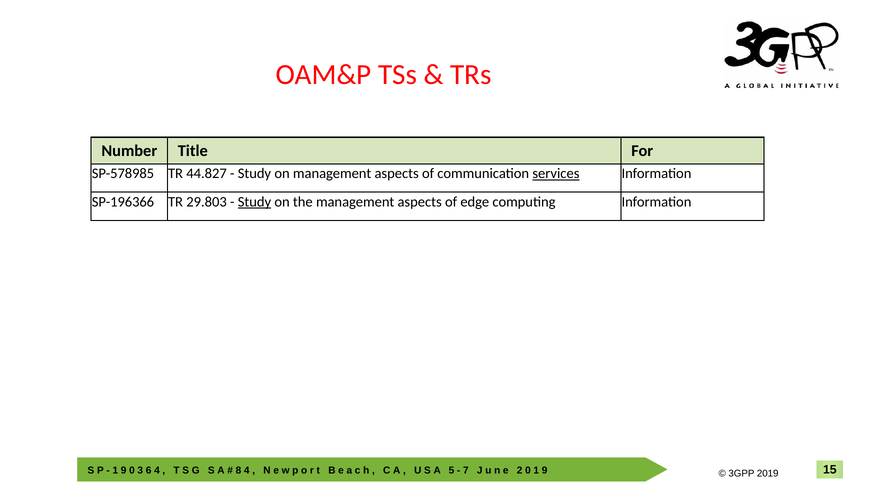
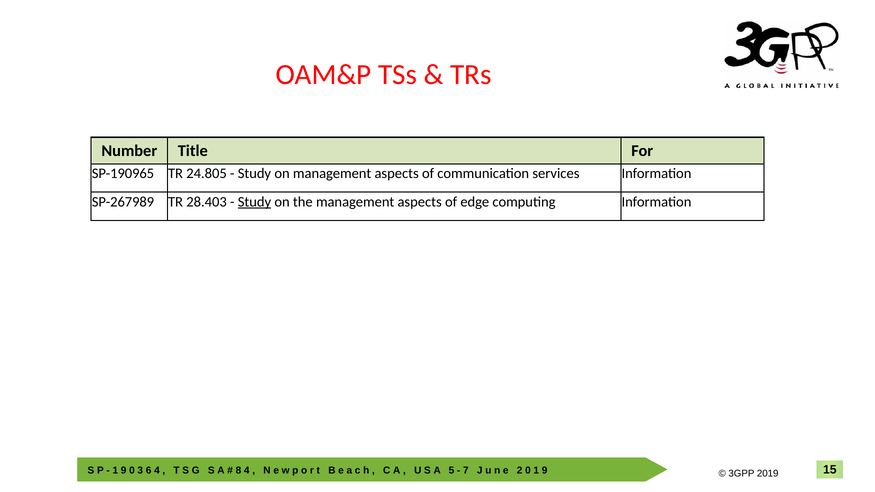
SP-578985: SP-578985 -> SP-190965
44.827: 44.827 -> 24.805
services underline: present -> none
SP-196366: SP-196366 -> SP-267989
29.803: 29.803 -> 28.403
